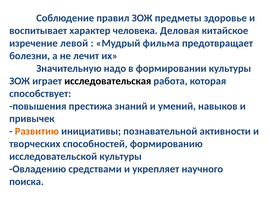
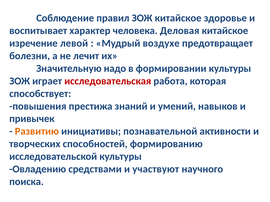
ЗОЖ предметы: предметы -> китайское
фильма: фильма -> воздухе
исследовательская colour: black -> red
укрепляет: укрепляет -> участвуют
